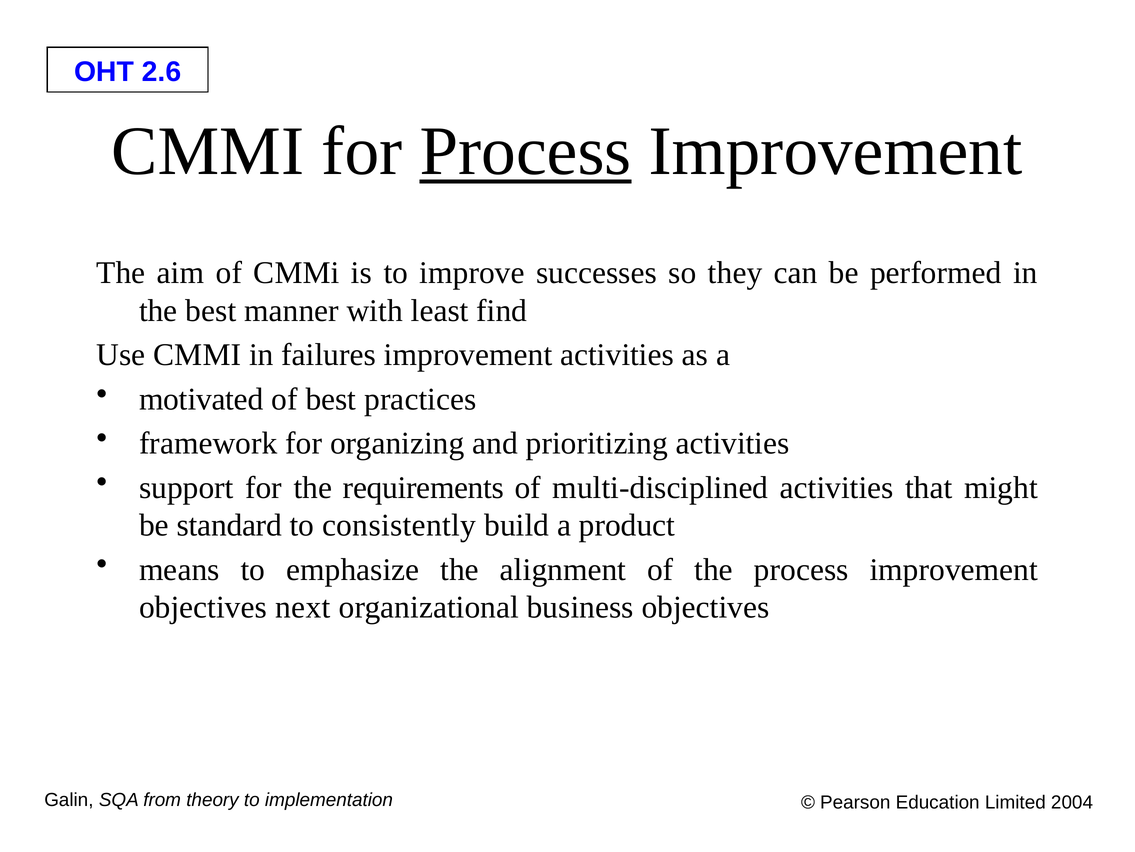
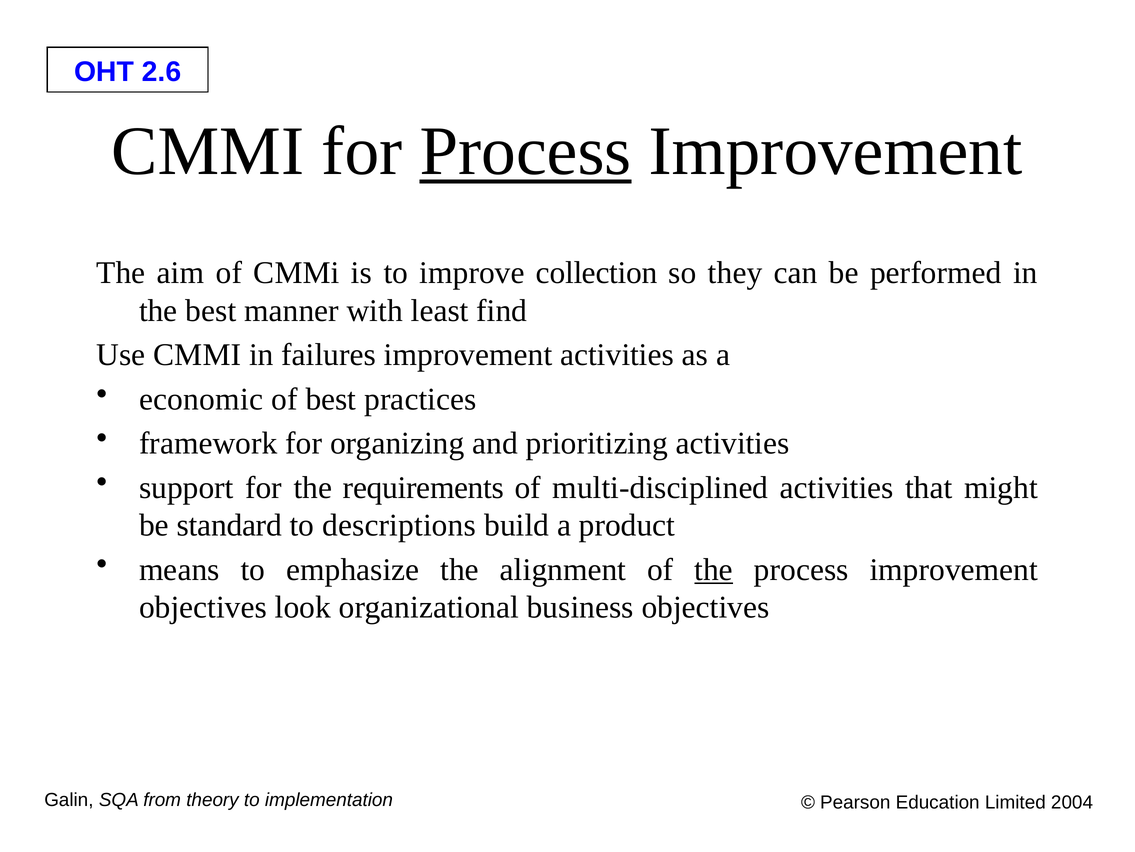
successes: successes -> collection
motivated: motivated -> economic
consistently: consistently -> descriptions
the at (714, 569) underline: none -> present
next: next -> look
